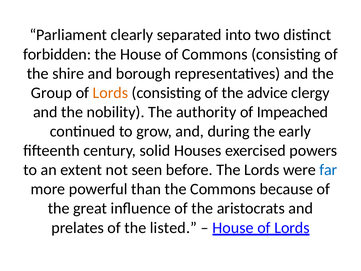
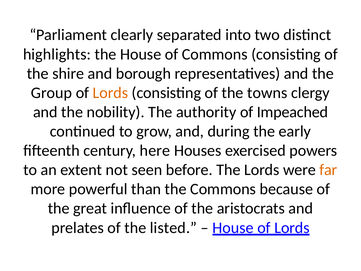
forbidden: forbidden -> highlights
advice: advice -> towns
solid: solid -> here
far colour: blue -> orange
